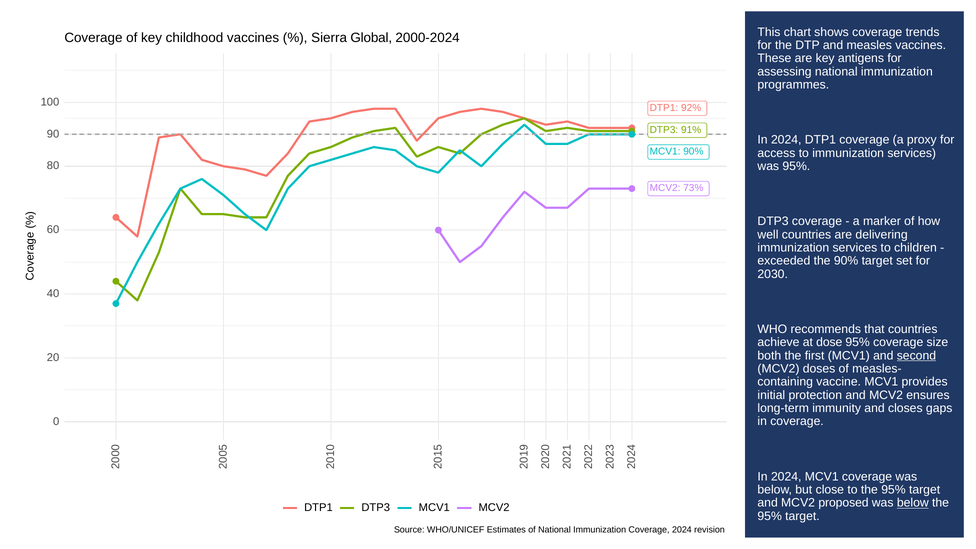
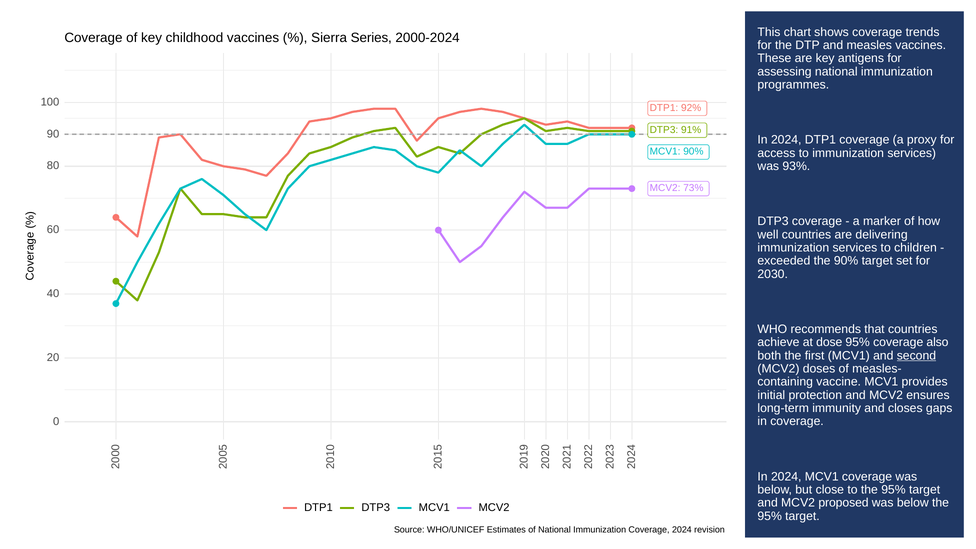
Global: Global -> Series
was 95%: 95% -> 93%
size: size -> also
below at (913, 503) underline: present -> none
